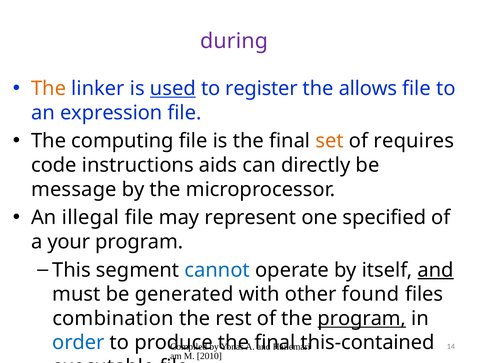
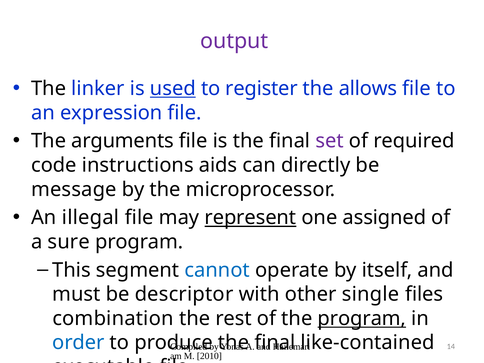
during: during -> output
The at (49, 89) colour: orange -> black
computing: computing -> arguments
set colour: orange -> purple
requires: requires -> required
represent underline: none -> present
specified: specified -> assigned
your: your -> sure
and at (436, 270) underline: present -> none
generated: generated -> descriptor
found: found -> single
this-contained: this-contained -> like-contained
